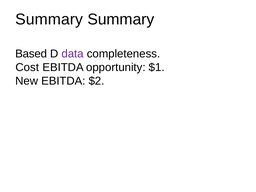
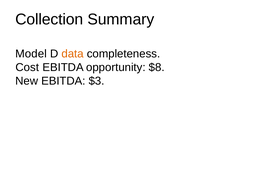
Summary at (49, 19): Summary -> Collection
Based: Based -> Model
data colour: purple -> orange
$1: $1 -> $8
$2: $2 -> $3
